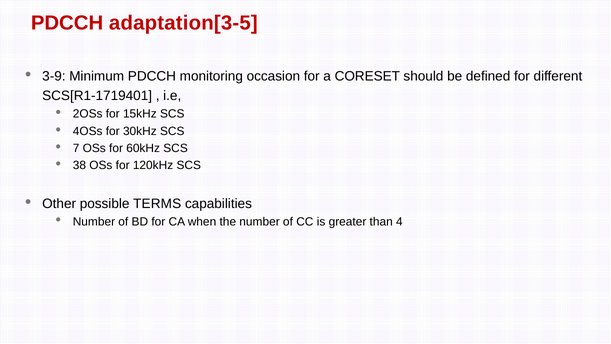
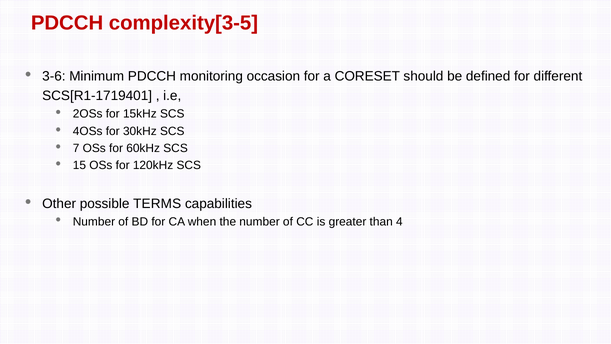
adaptation[3-5: adaptation[3-5 -> complexity[3-5
3-9: 3-9 -> 3-6
38: 38 -> 15
